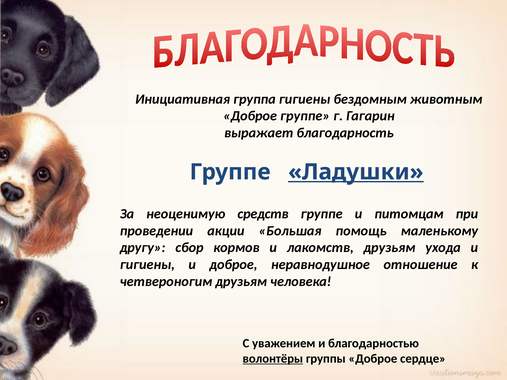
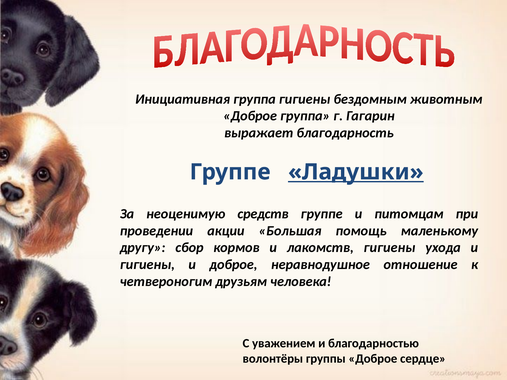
Доброе группе: группе -> группа
лакомств друзьям: друзьям -> гигиены
волонтёры underline: present -> none
